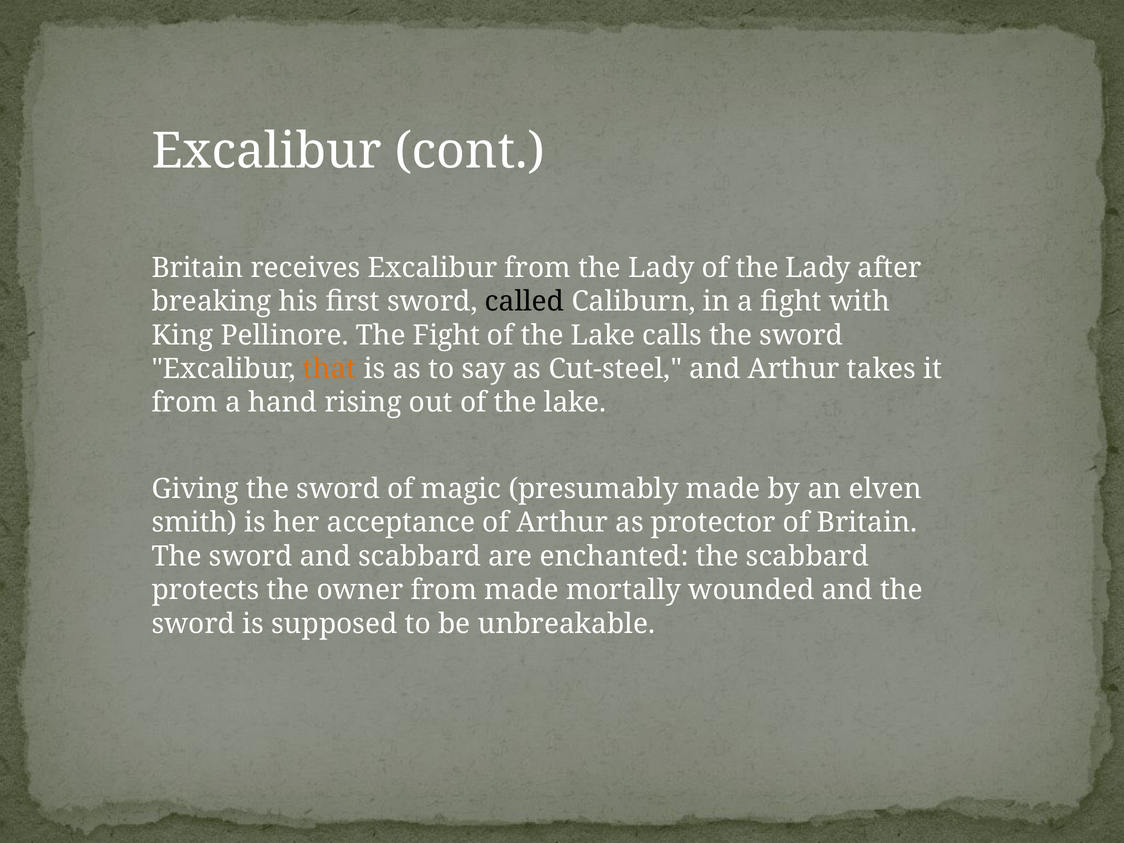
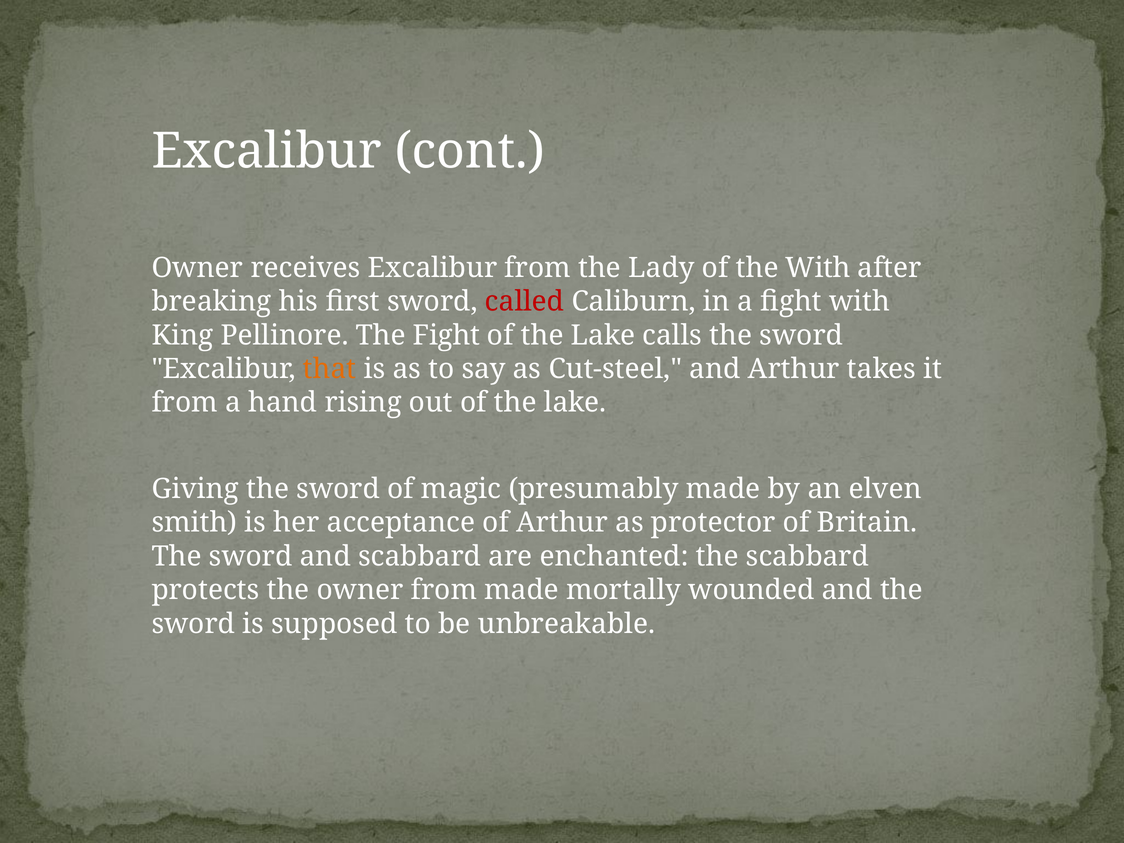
Britain at (198, 268): Britain -> Owner
of the Lady: Lady -> With
called colour: black -> red
